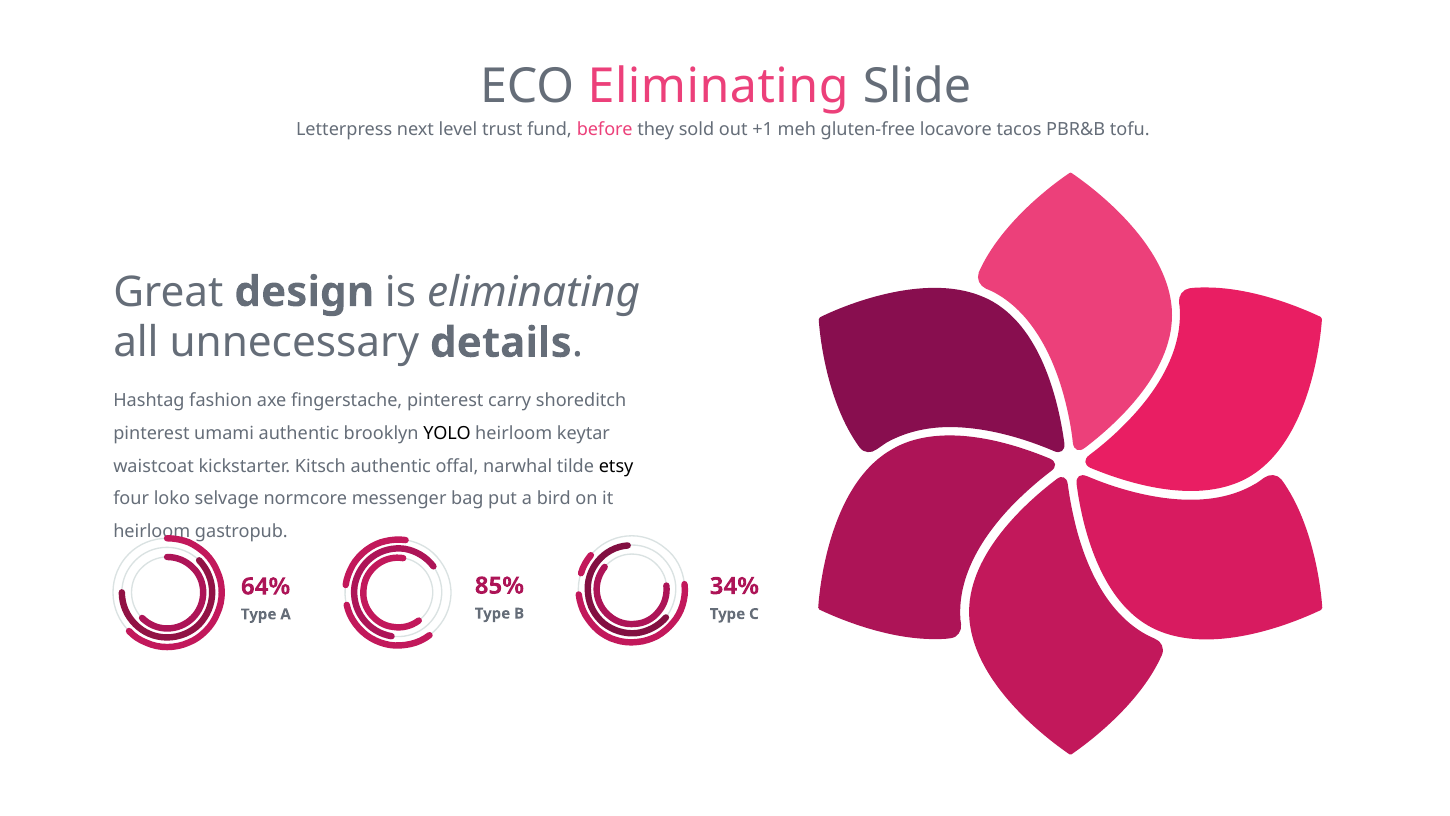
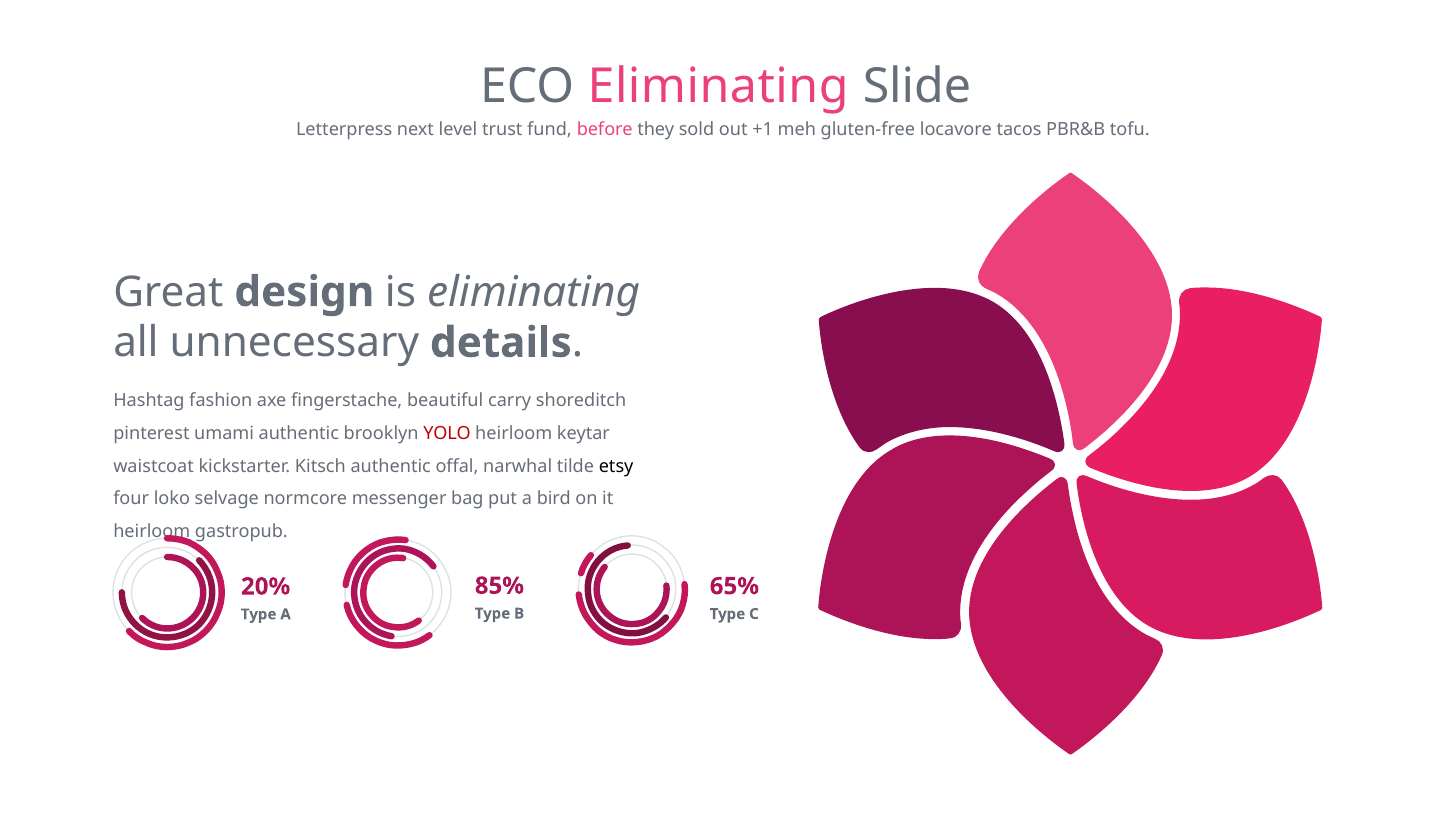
fingerstache pinterest: pinterest -> beautiful
YOLO colour: black -> red
34%: 34% -> 65%
64%: 64% -> 20%
